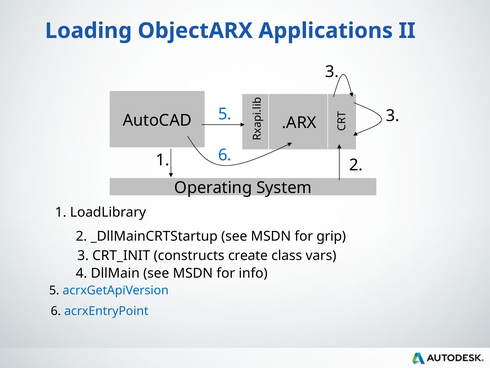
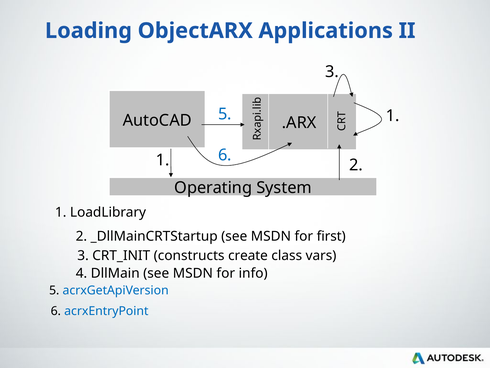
3 at (393, 116): 3 -> 1
grip: grip -> first
